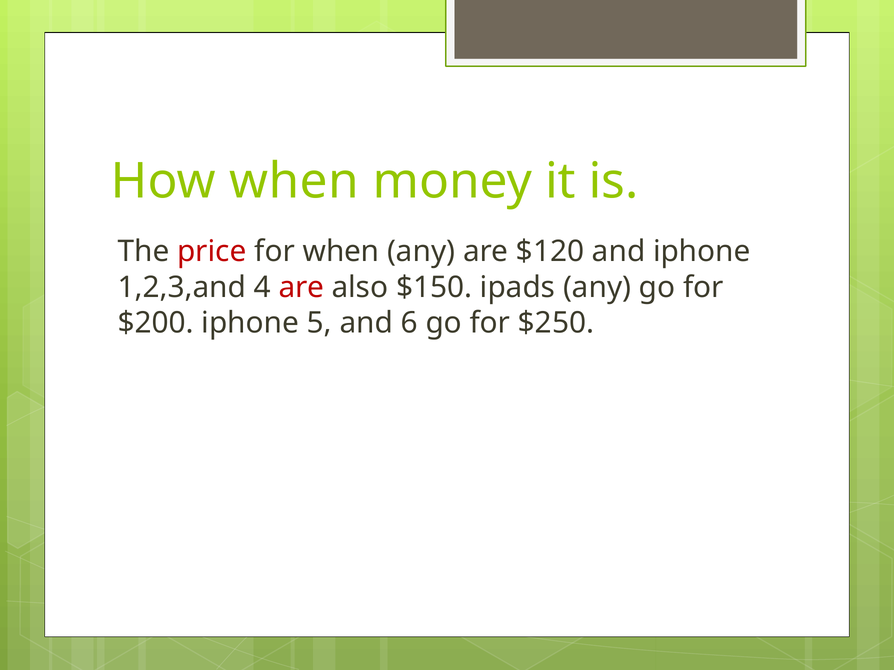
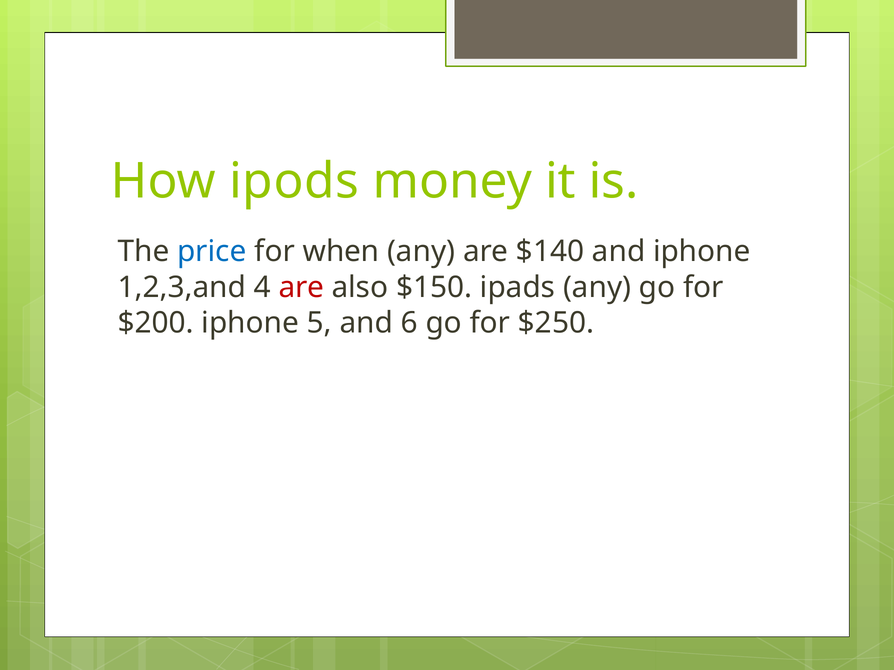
How when: when -> ipods
price colour: red -> blue
$120: $120 -> $140
